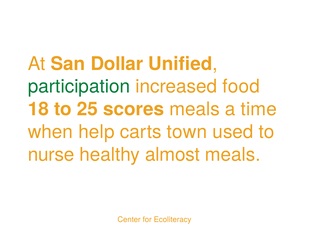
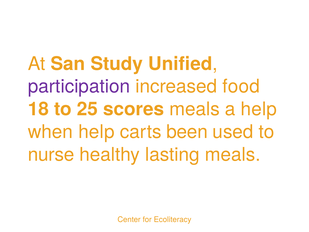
Dollar: Dollar -> Study
participation colour: green -> purple
a time: time -> help
town: town -> been
almost: almost -> lasting
